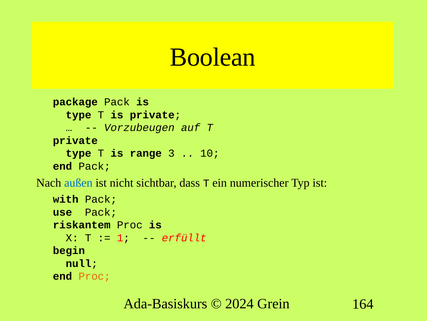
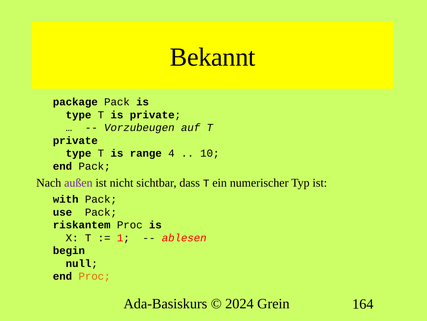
Boolean: Boolean -> Bekannt
3: 3 -> 4
außen colour: blue -> purple
erfüllt: erfüllt -> ablesen
